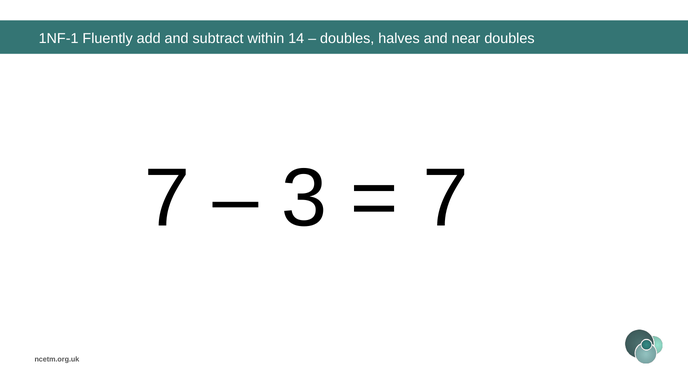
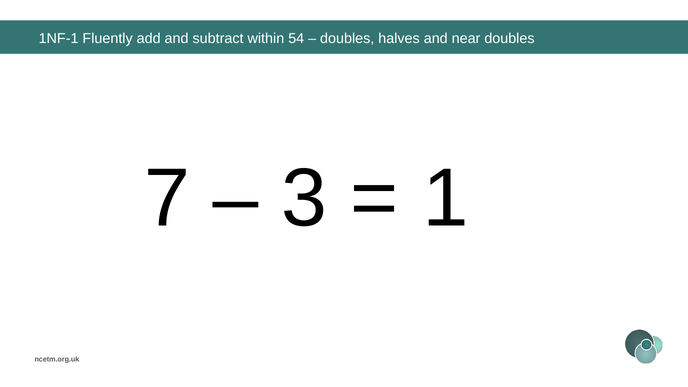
14: 14 -> 54
7 at (446, 199): 7 -> 1
